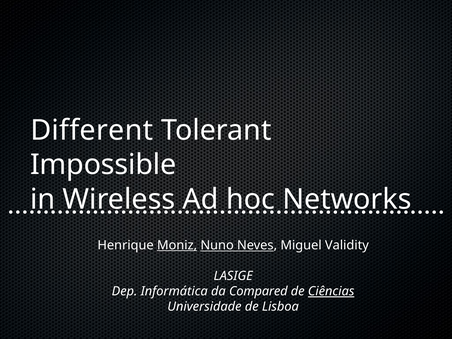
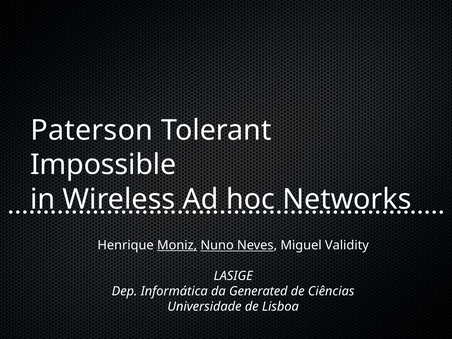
Different: Different -> Paterson
Compared: Compared -> Generated
Ciências underline: present -> none
